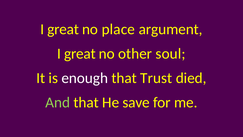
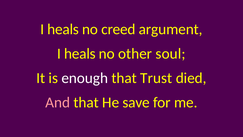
great at (63, 29): great -> heals
place: place -> creed
great at (80, 54): great -> heals
And colour: light green -> pink
